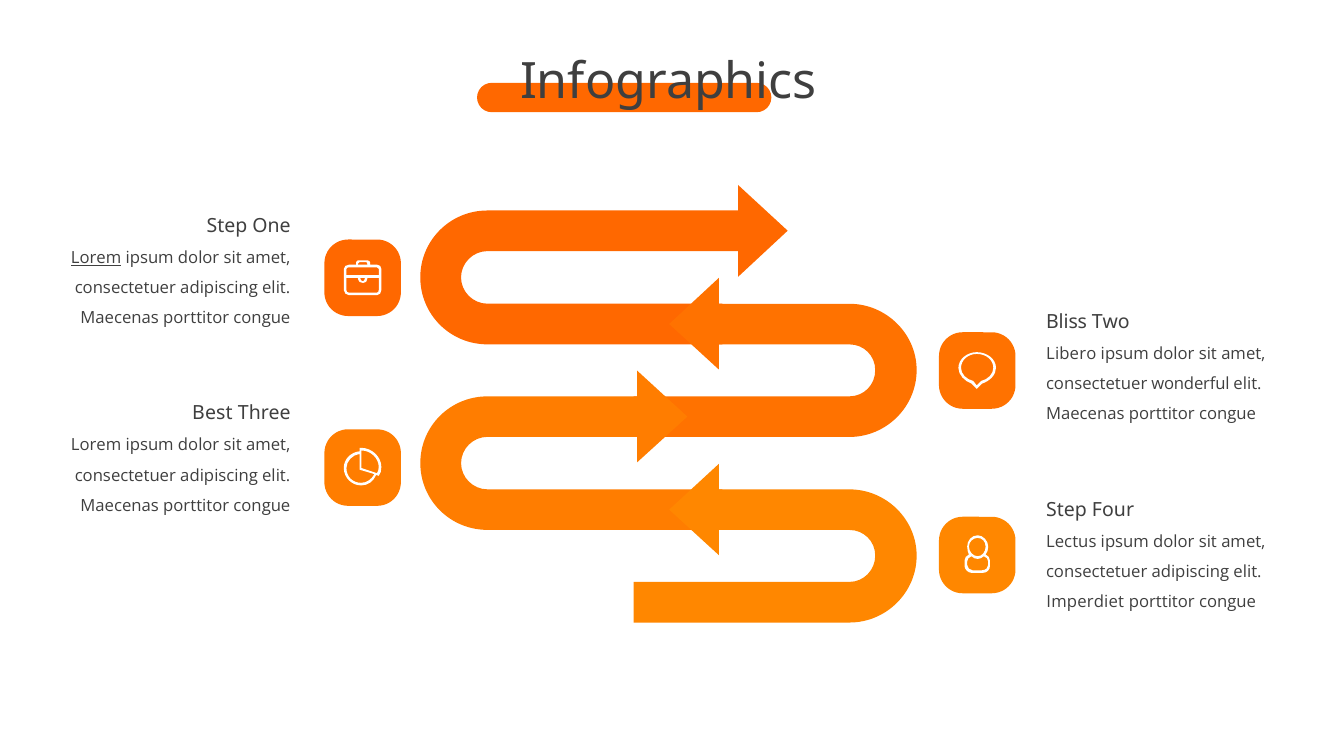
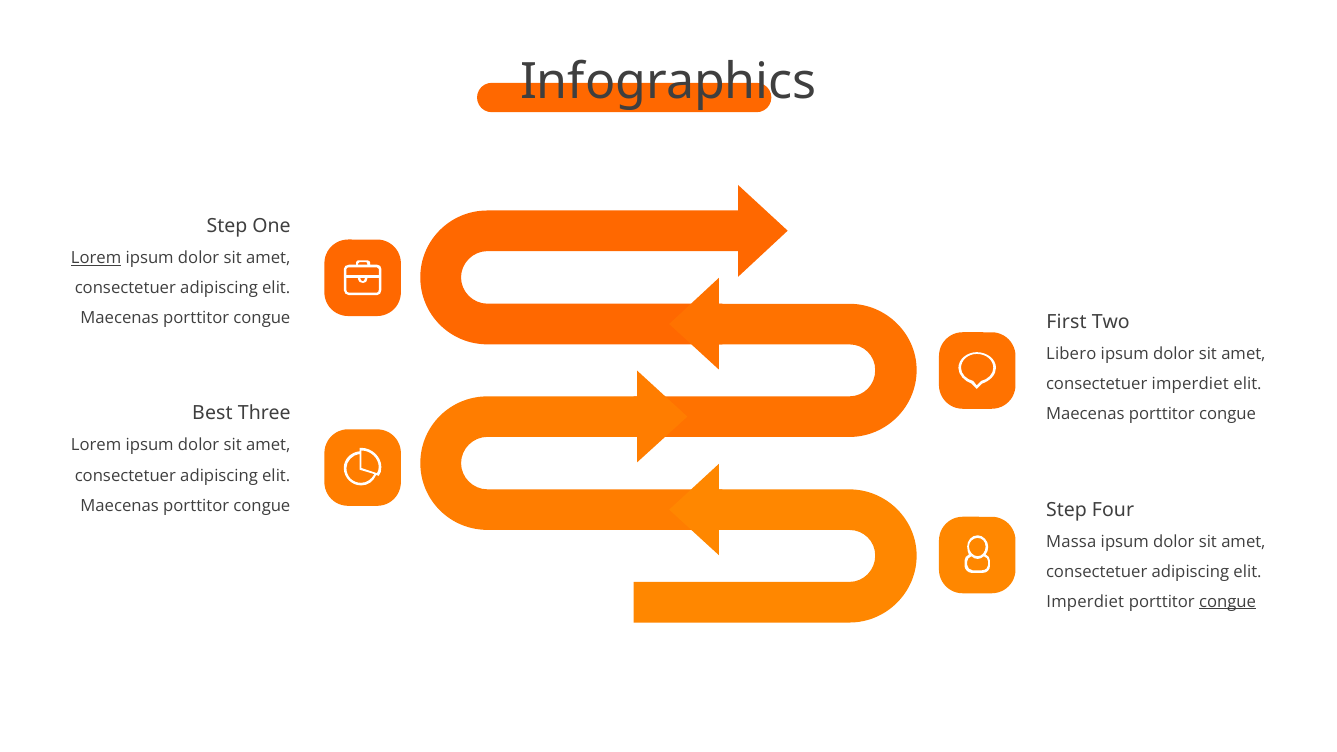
Bliss: Bliss -> First
consectetuer wonderful: wonderful -> imperdiet
Lectus: Lectus -> Massa
congue at (1228, 602) underline: none -> present
